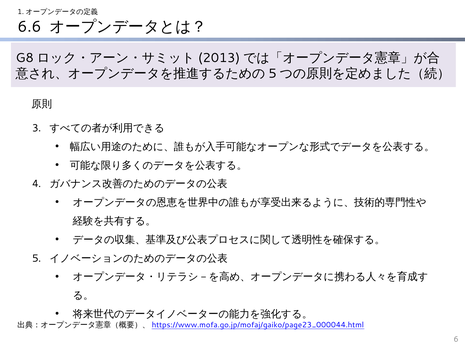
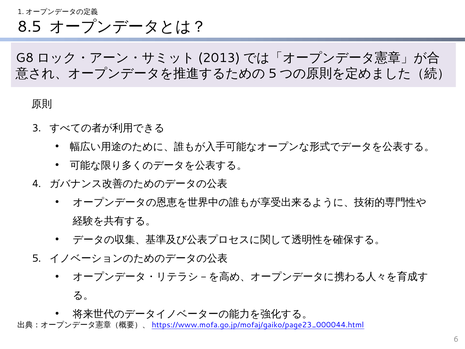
6.6: 6.6 -> 8.5
